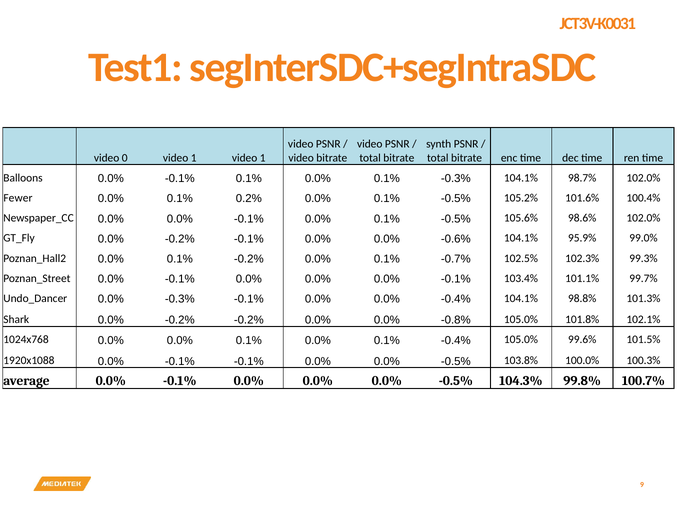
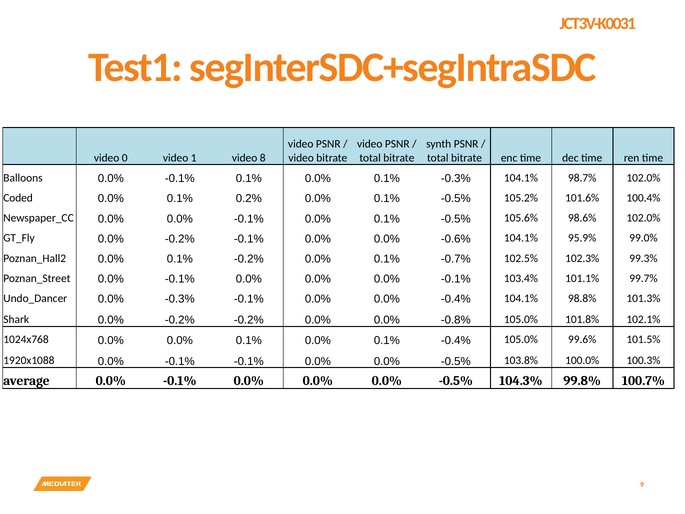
1 video 1: 1 -> 8
Fewer: Fewer -> Coded
